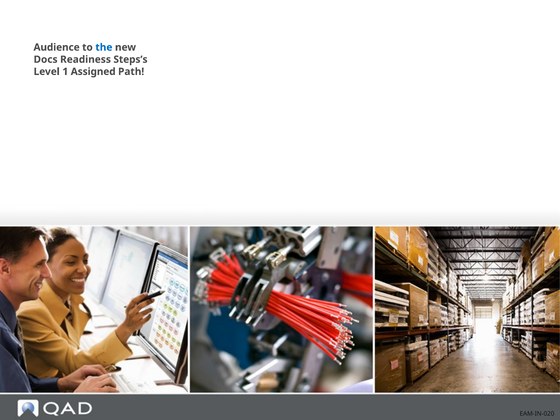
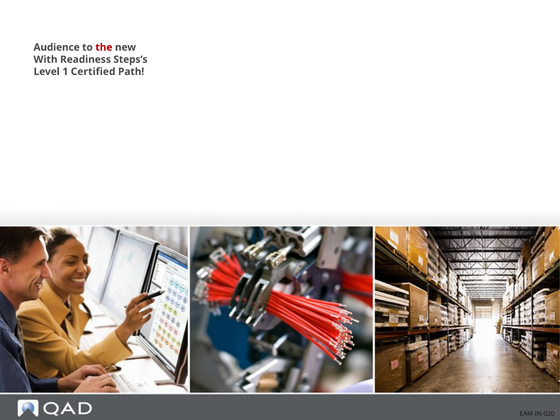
the colour: blue -> red
Docs: Docs -> With
Assigned: Assigned -> Certified
